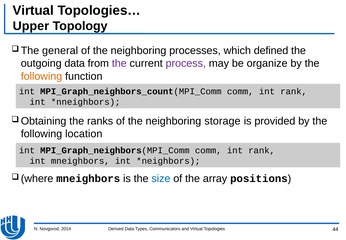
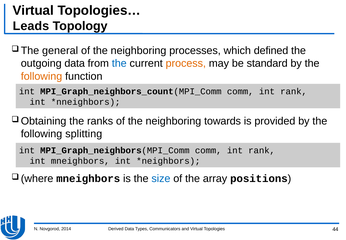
Upper: Upper -> Leads
the at (119, 63) colour: purple -> blue
process colour: purple -> orange
organize: organize -> standard
storage: storage -> towards
location: location -> splitting
